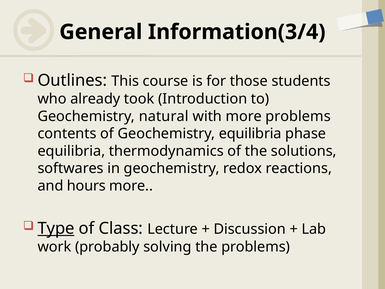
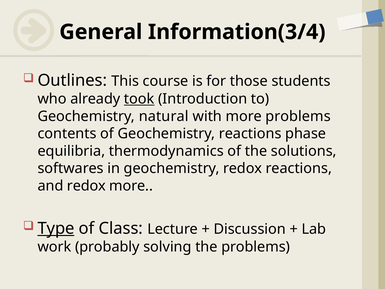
took underline: none -> present
Geochemistry equilibria: equilibria -> reactions
and hours: hours -> redox
